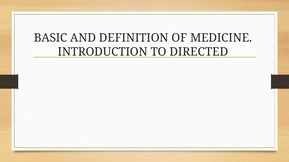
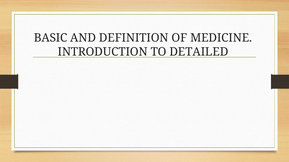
DIRECTED: DIRECTED -> DETAILED
